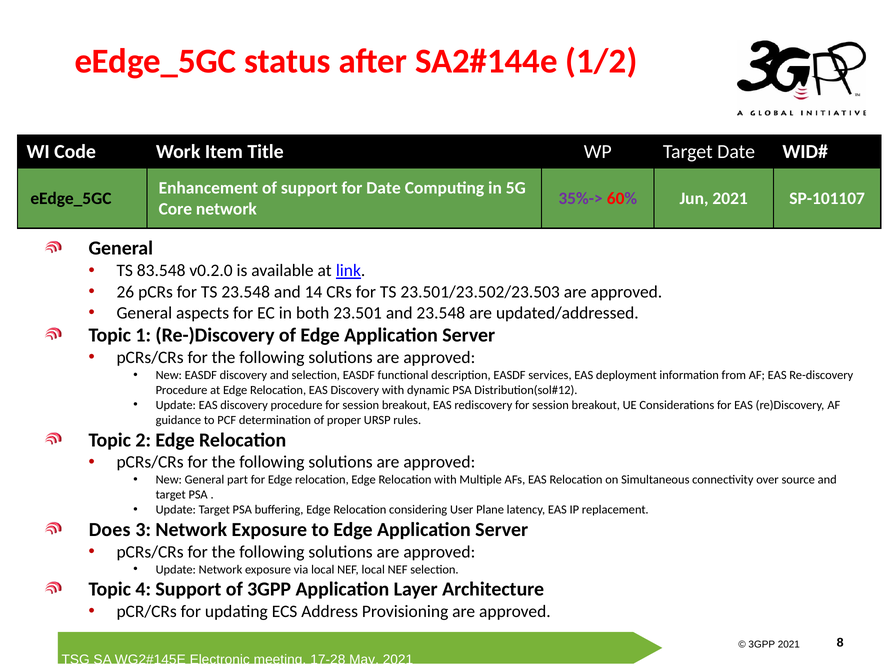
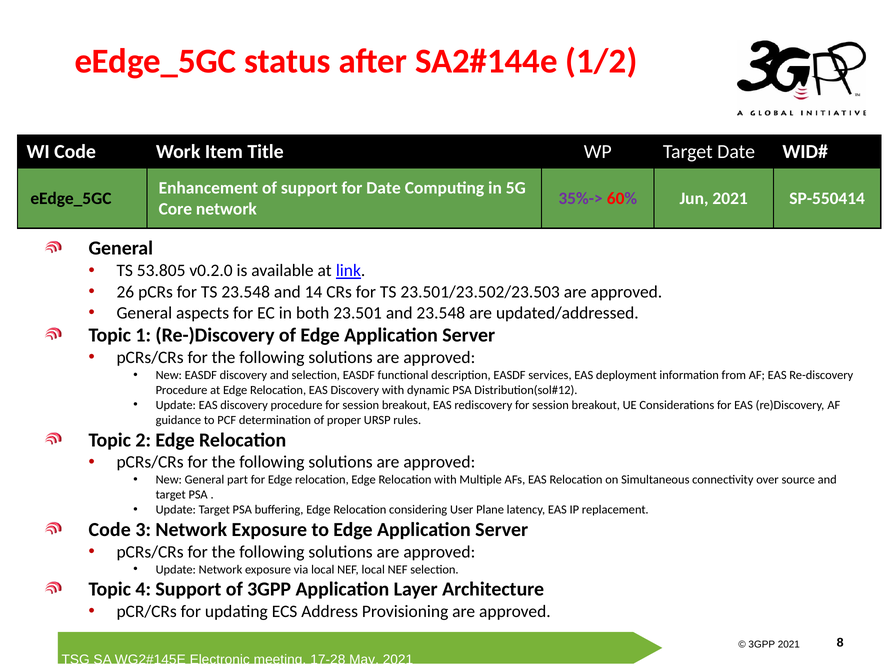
SP-101107: SP-101107 -> SP-550414
83.548: 83.548 -> 53.805
Does at (110, 530): Does -> Code
